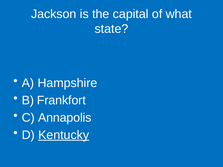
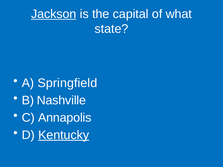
Jackson underline: none -> present
Hampshire: Hampshire -> Springfield
Frankfort: Frankfort -> Nashville
